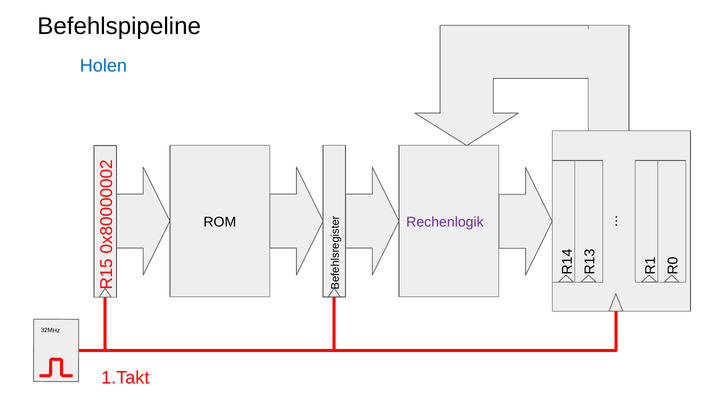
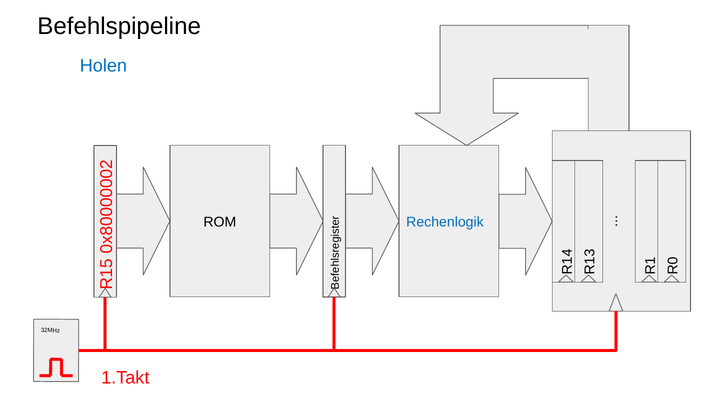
Rechenlogik colour: purple -> blue
